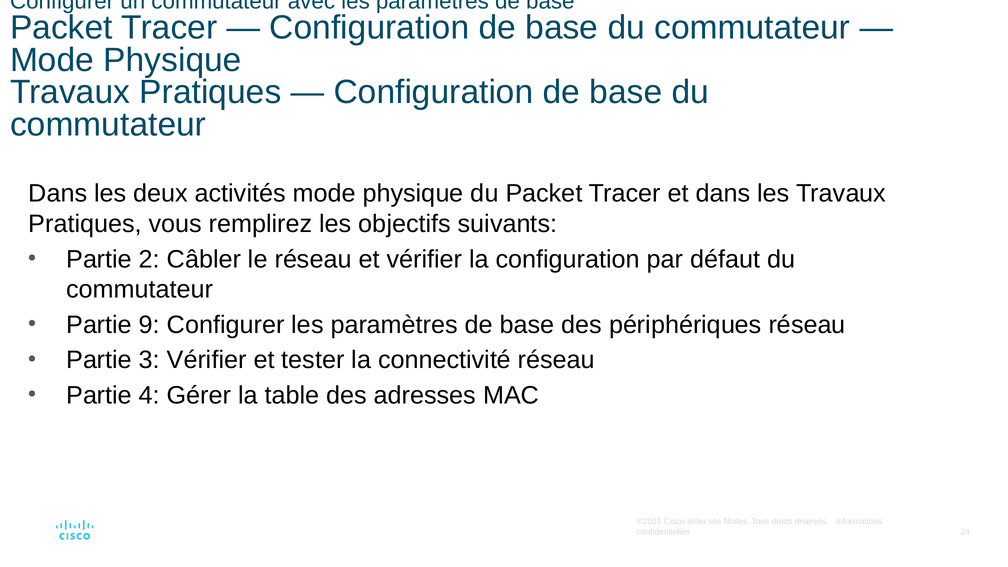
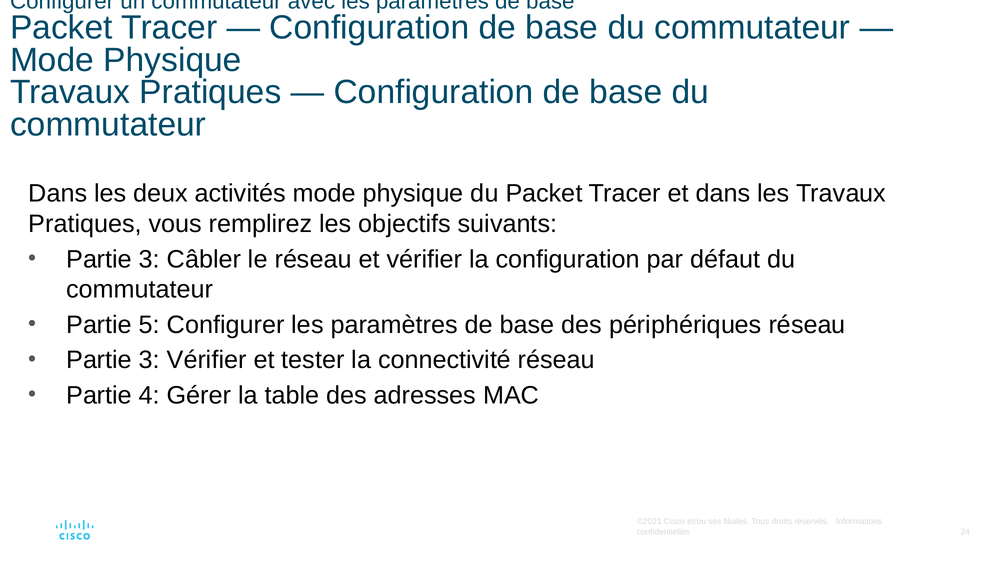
2 at (149, 259): 2 -> 3
9: 9 -> 5
